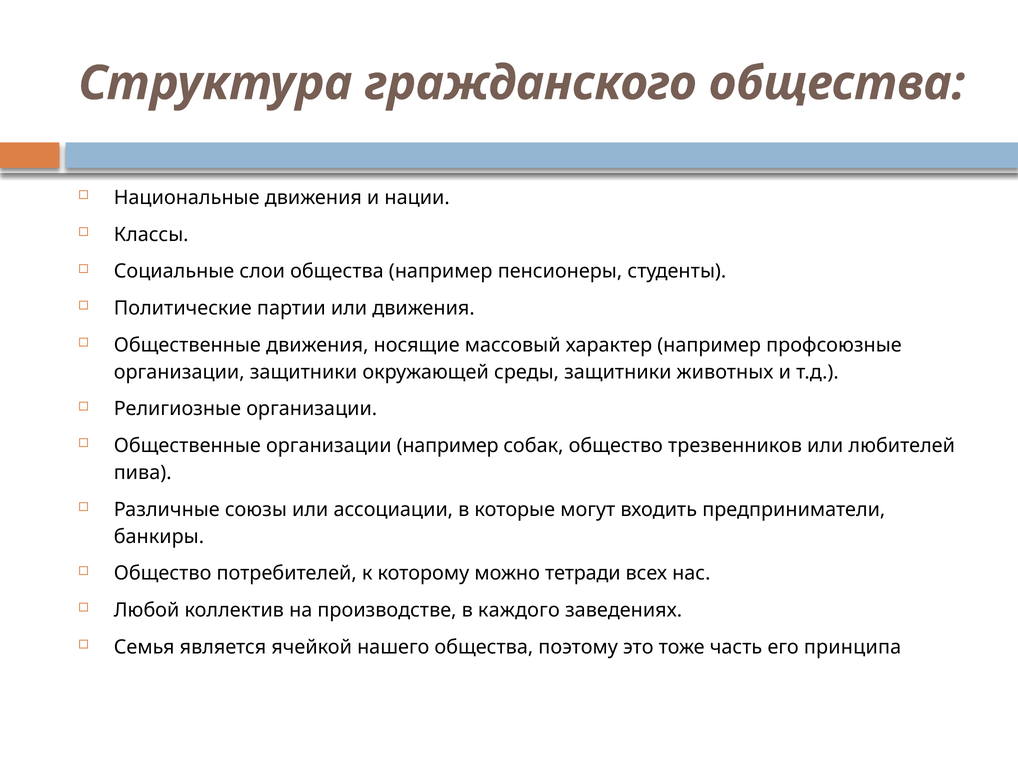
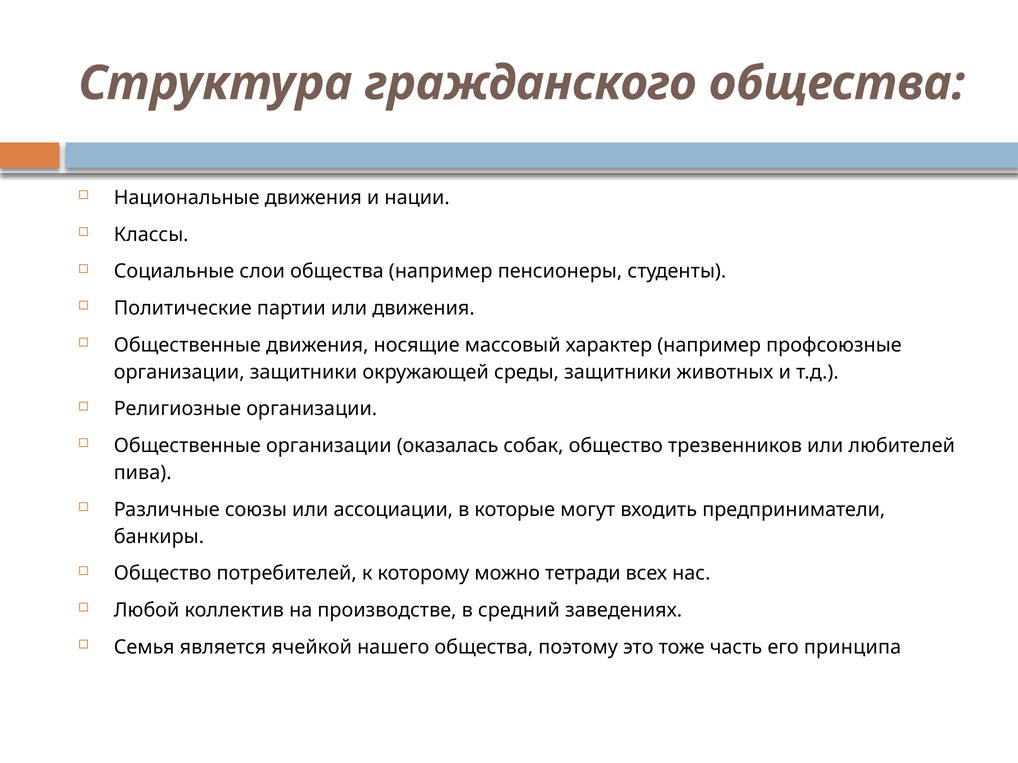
организации например: например -> оказалась
каждого: каждого -> средний
